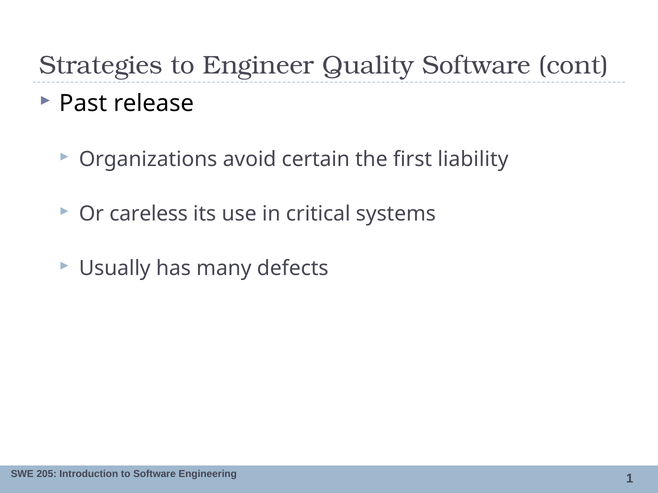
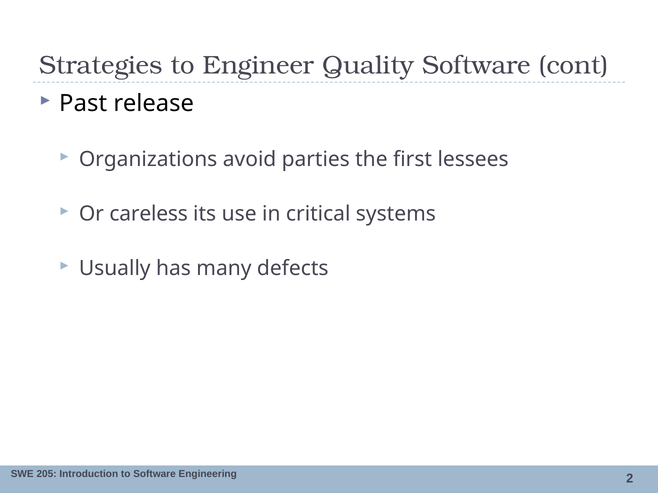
certain: certain -> parties
liability: liability -> lessees
1: 1 -> 2
